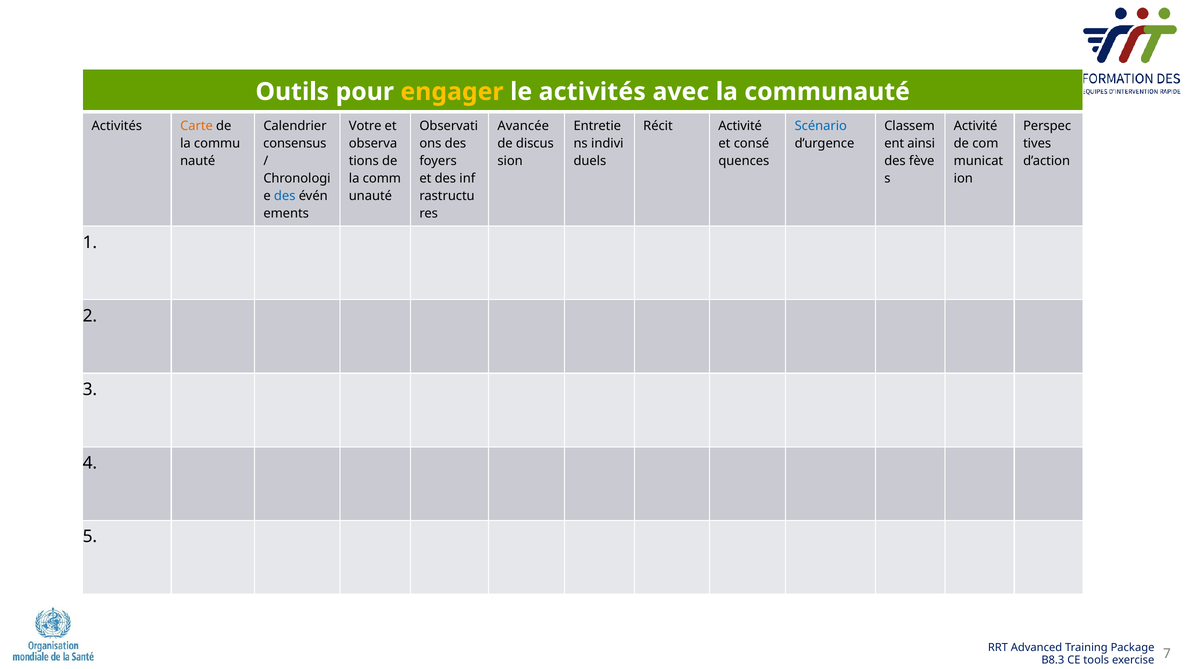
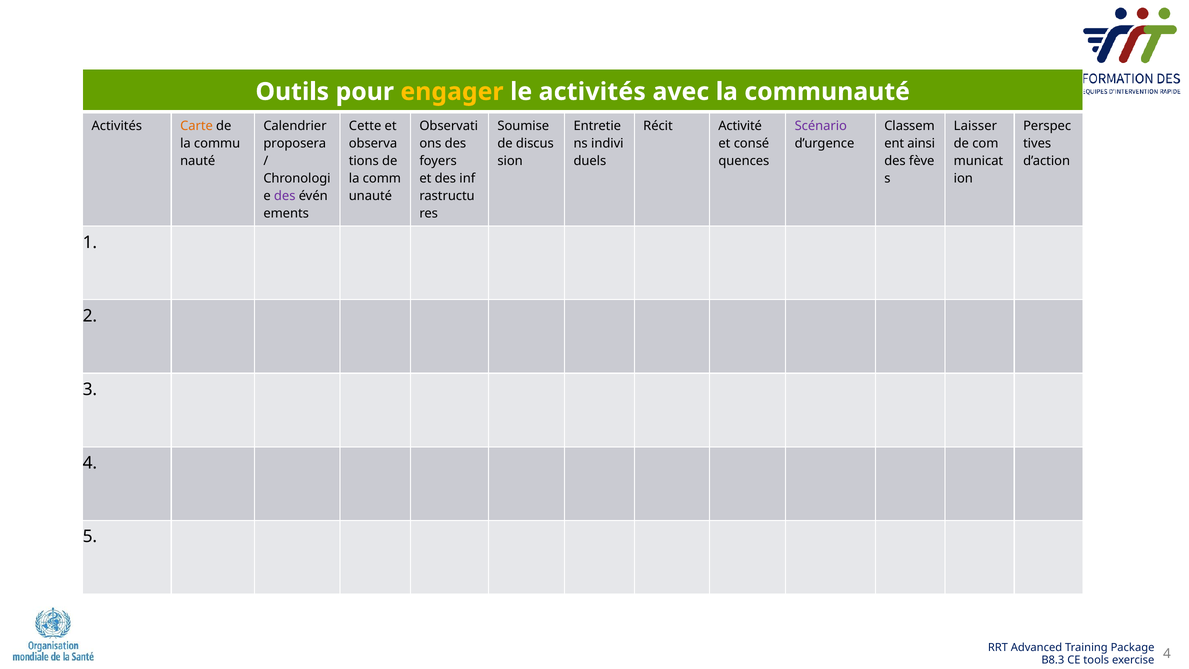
Votre: Votre -> Cette
Avancée: Avancée -> Soumise
Scénario colour: blue -> purple
Activité at (976, 126): Activité -> Laisser
consensus: consensus -> proposera
des at (285, 196) colour: blue -> purple
7 at (1167, 653): 7 -> 4
